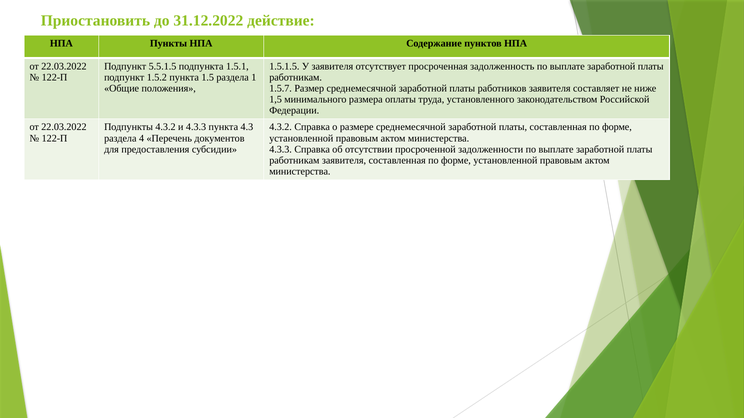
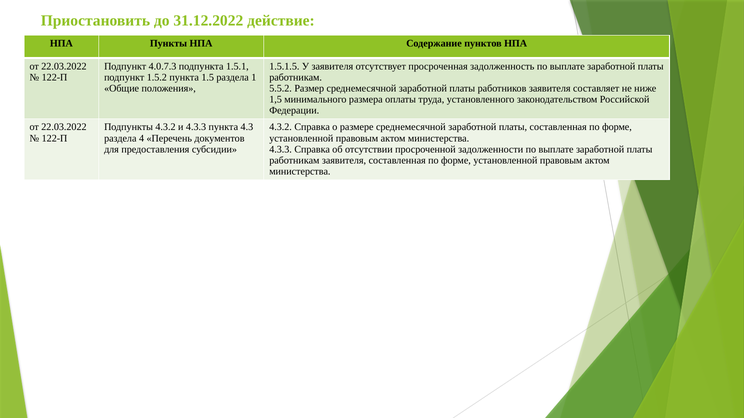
5.5.1.5: 5.5.1.5 -> 4.0.7.3
1.5.7: 1.5.7 -> 5.5.2
